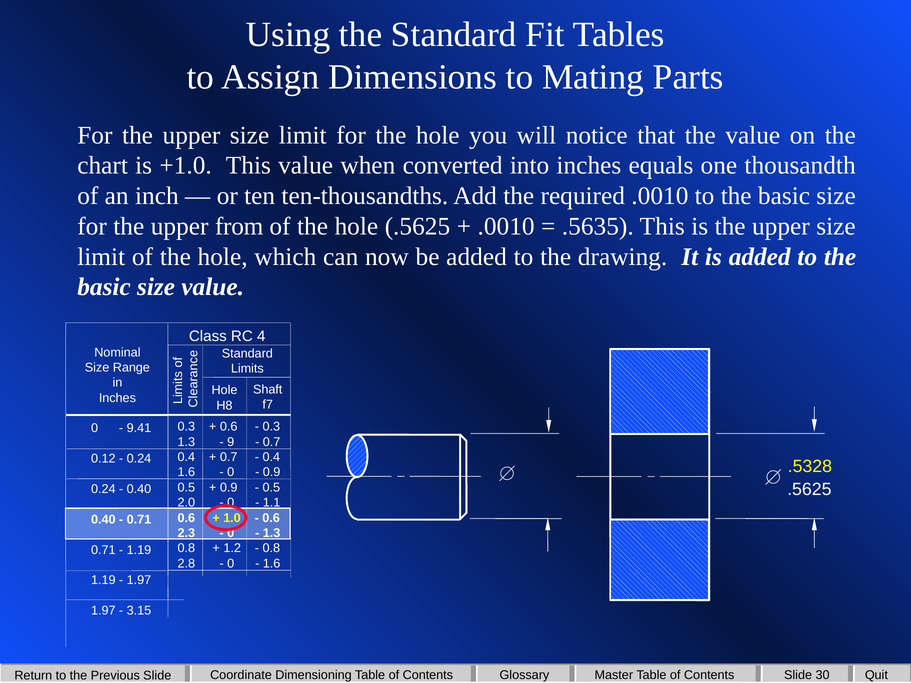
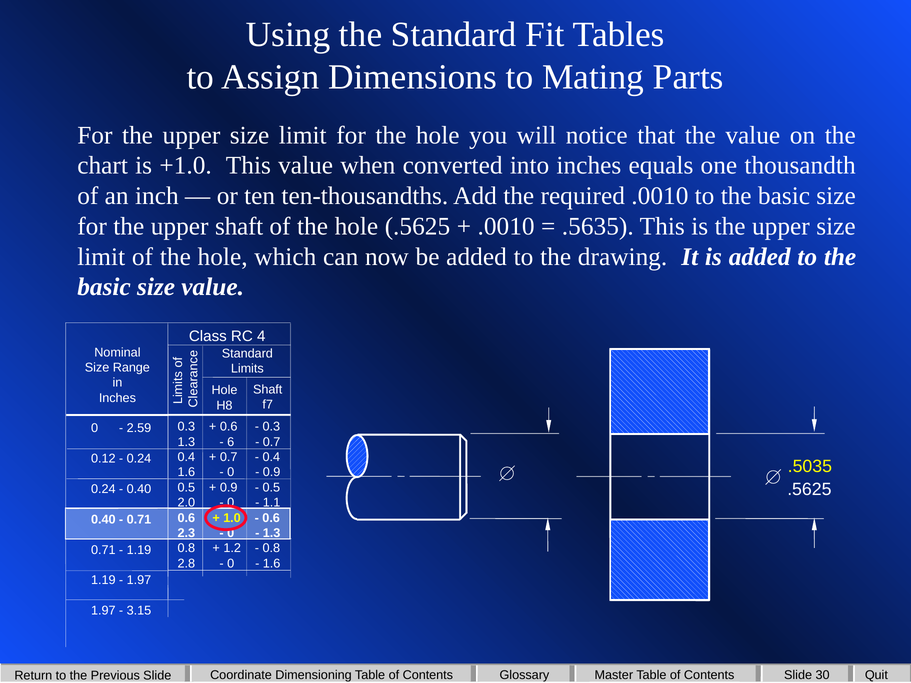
upper from: from -> shaft
9.41: 9.41 -> 2.59
9: 9 -> 6
.5328: .5328 -> .5035
